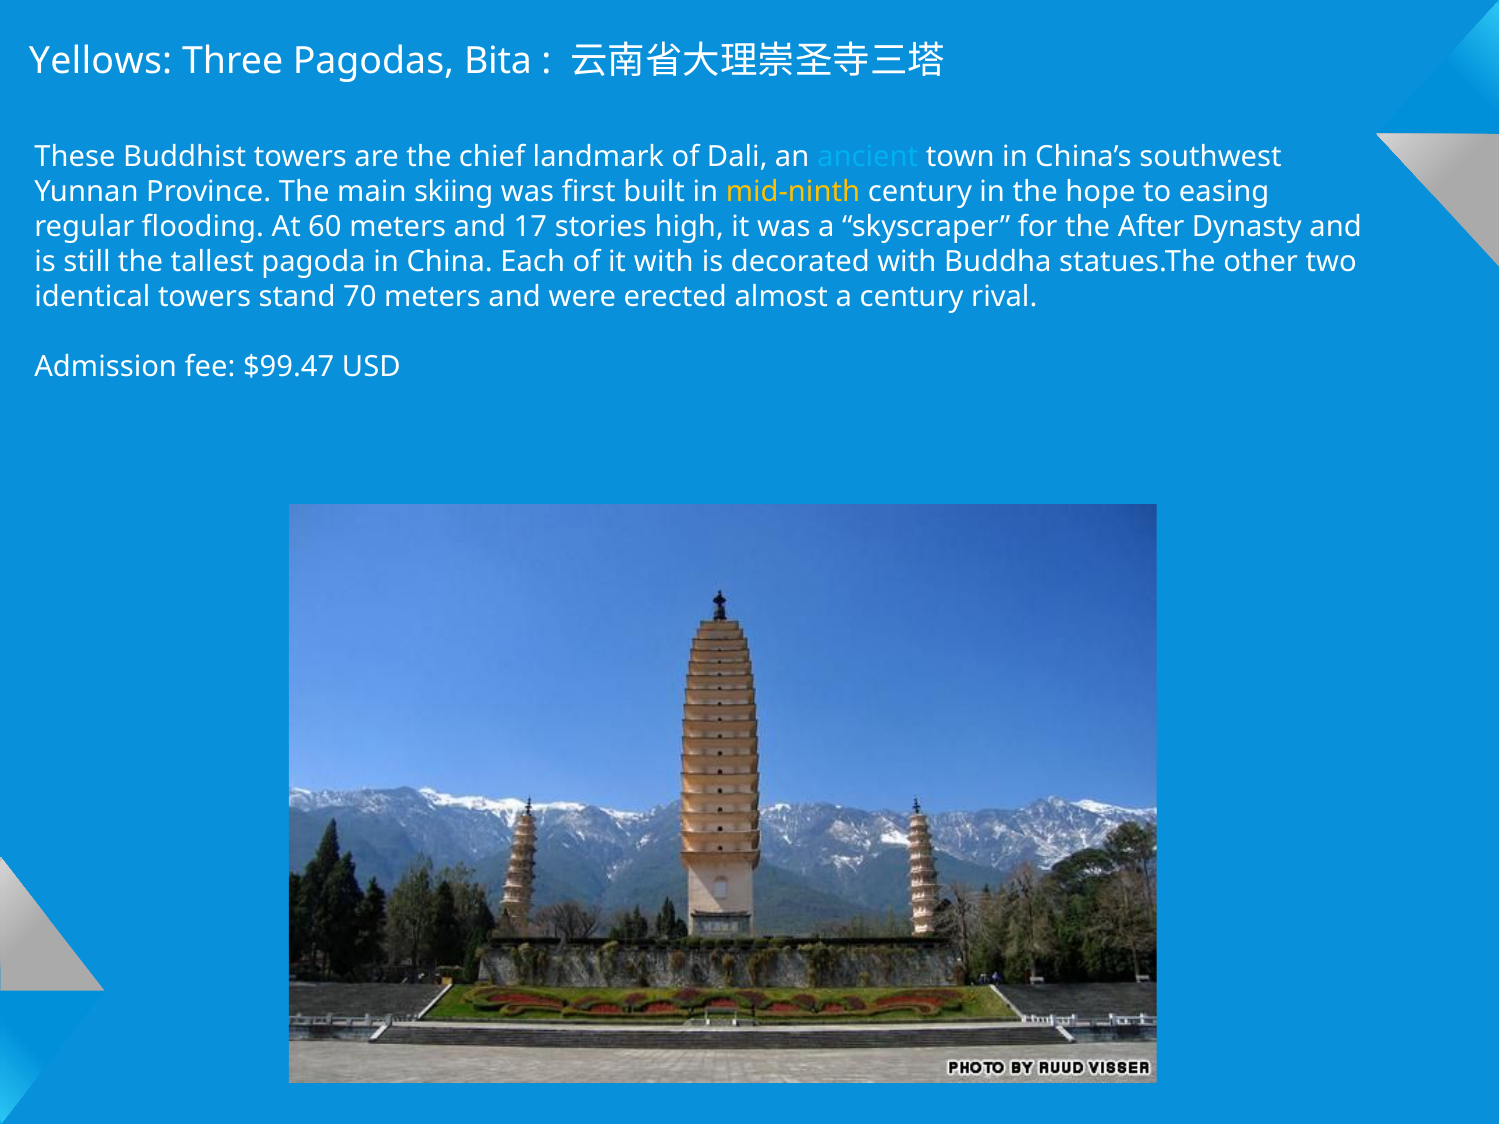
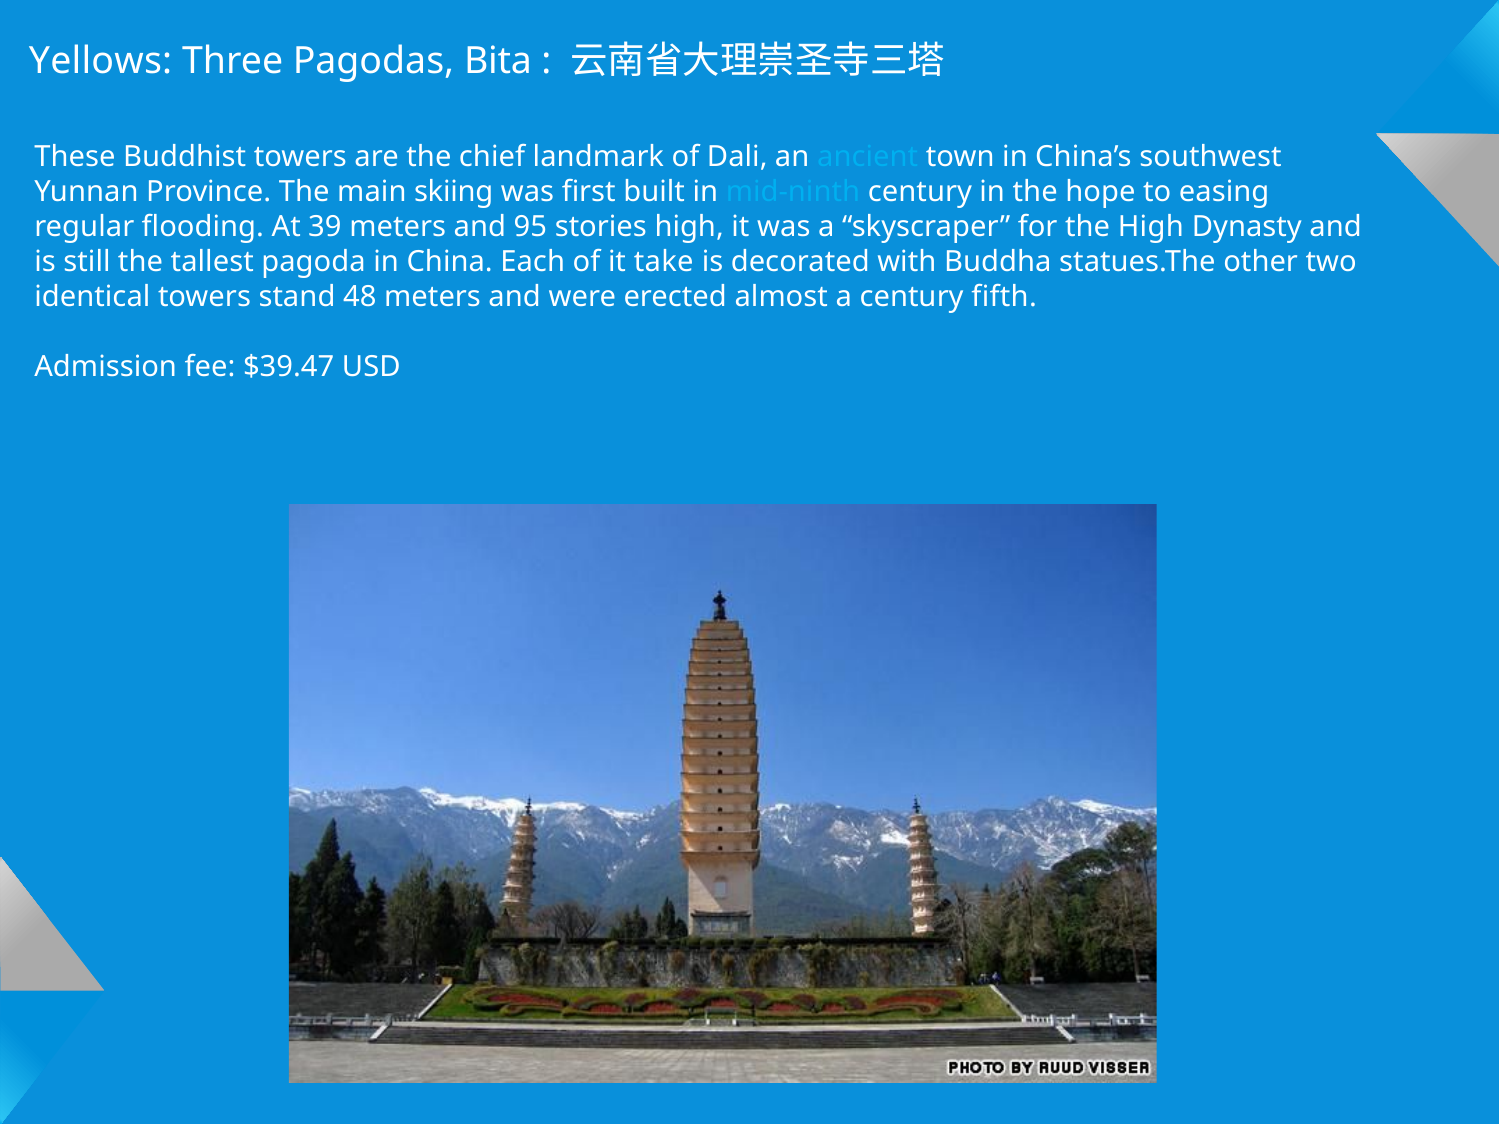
mid-ninth colour: yellow -> light blue
60: 60 -> 39
17: 17 -> 95
the After: After -> High
it with: with -> take
70: 70 -> 48
rival: rival -> fifth
$99.47: $99.47 -> $39.47
